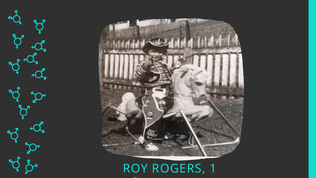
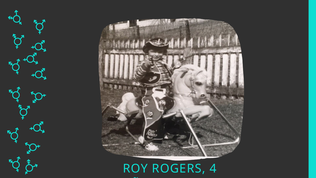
1: 1 -> 4
